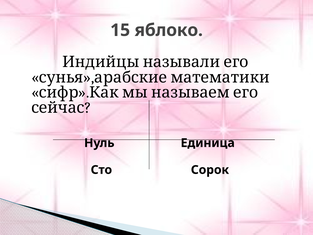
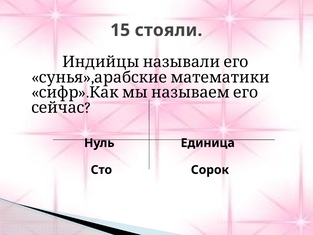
яблоко: яблоко -> стояли
